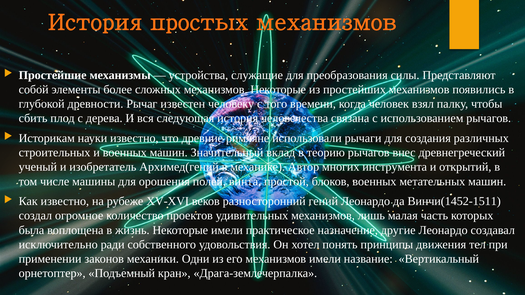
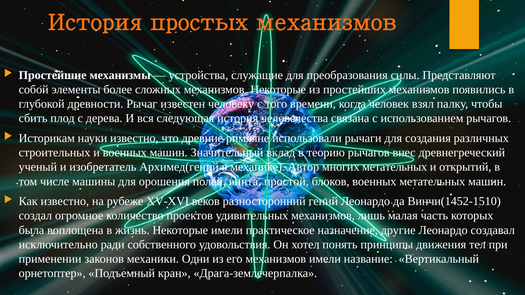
многих инструмента: инструмента -> метательных
Винчи(1452-1511: Винчи(1452-1511 -> Винчи(1452-1510
